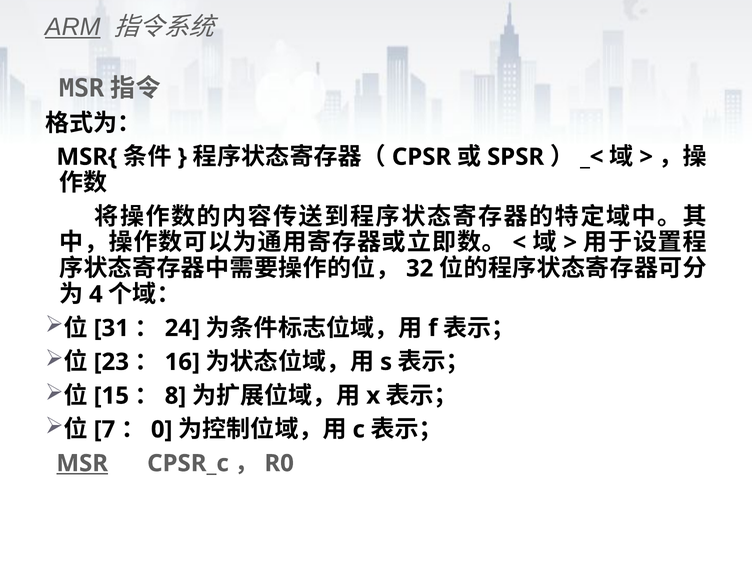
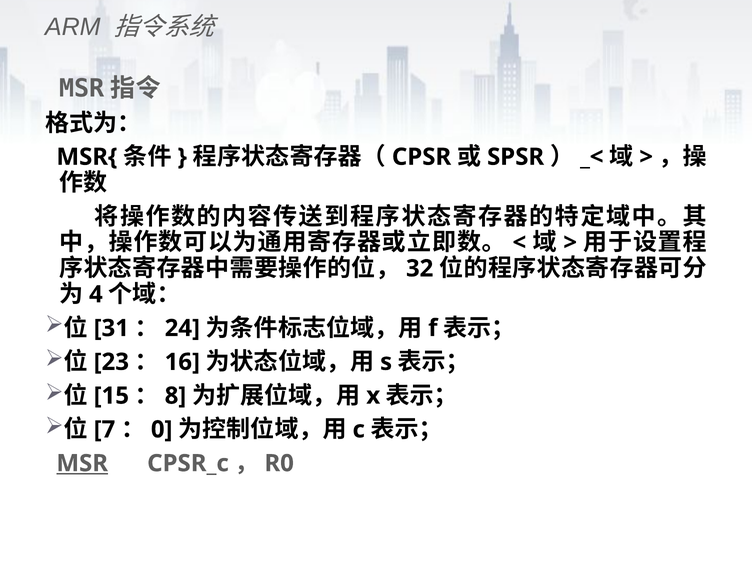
ARM underline: present -> none
